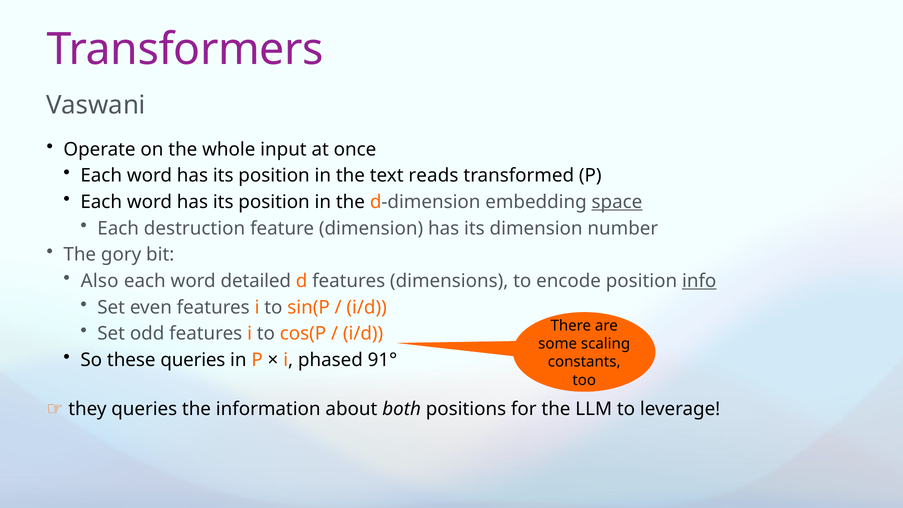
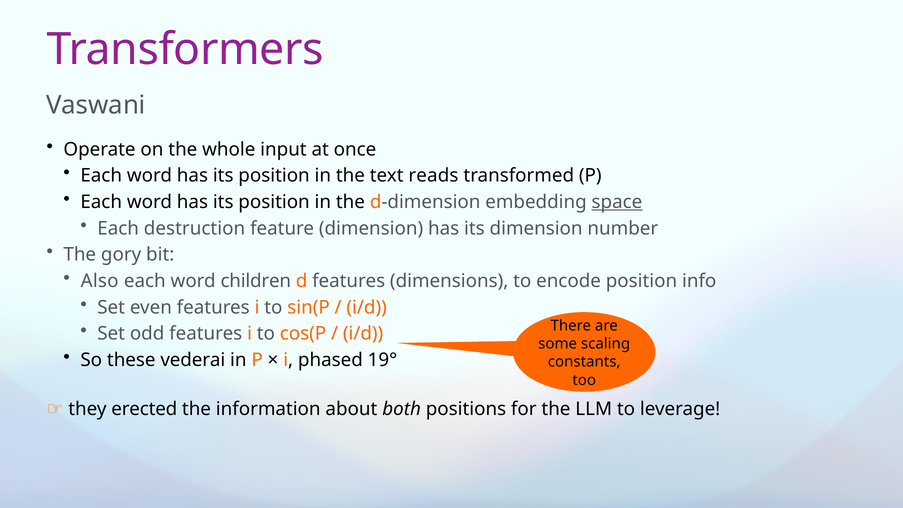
detailed: detailed -> children
info underline: present -> none
these queries: queries -> vederai
91°: 91° -> 19°
they queries: queries -> erected
